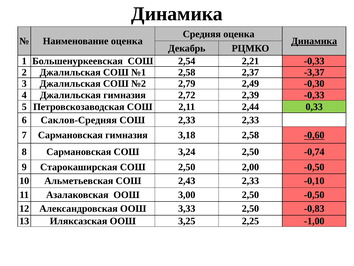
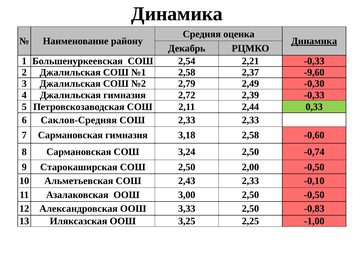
Наименование оценка: оценка -> району
-3,37: -3,37 -> -9,60
-0,60 underline: present -> none
